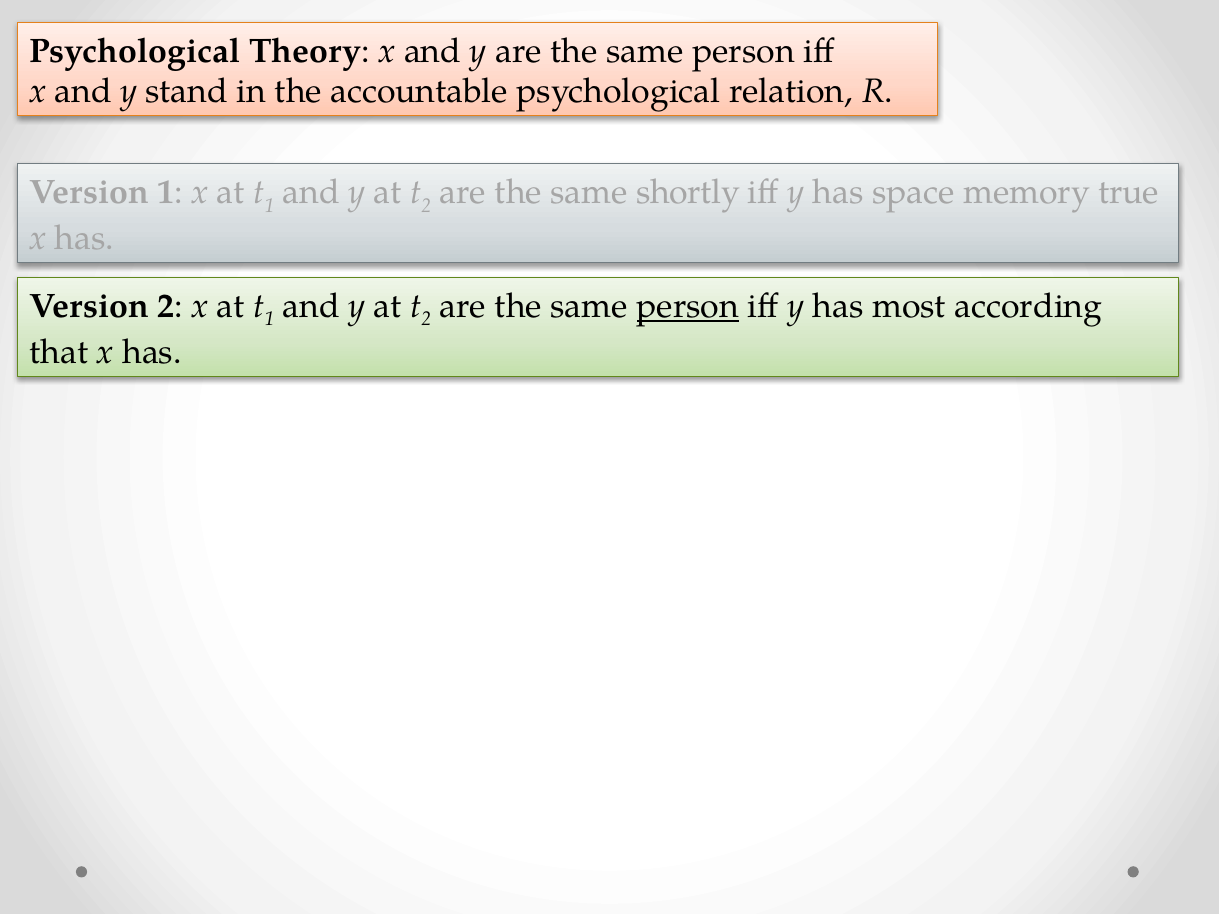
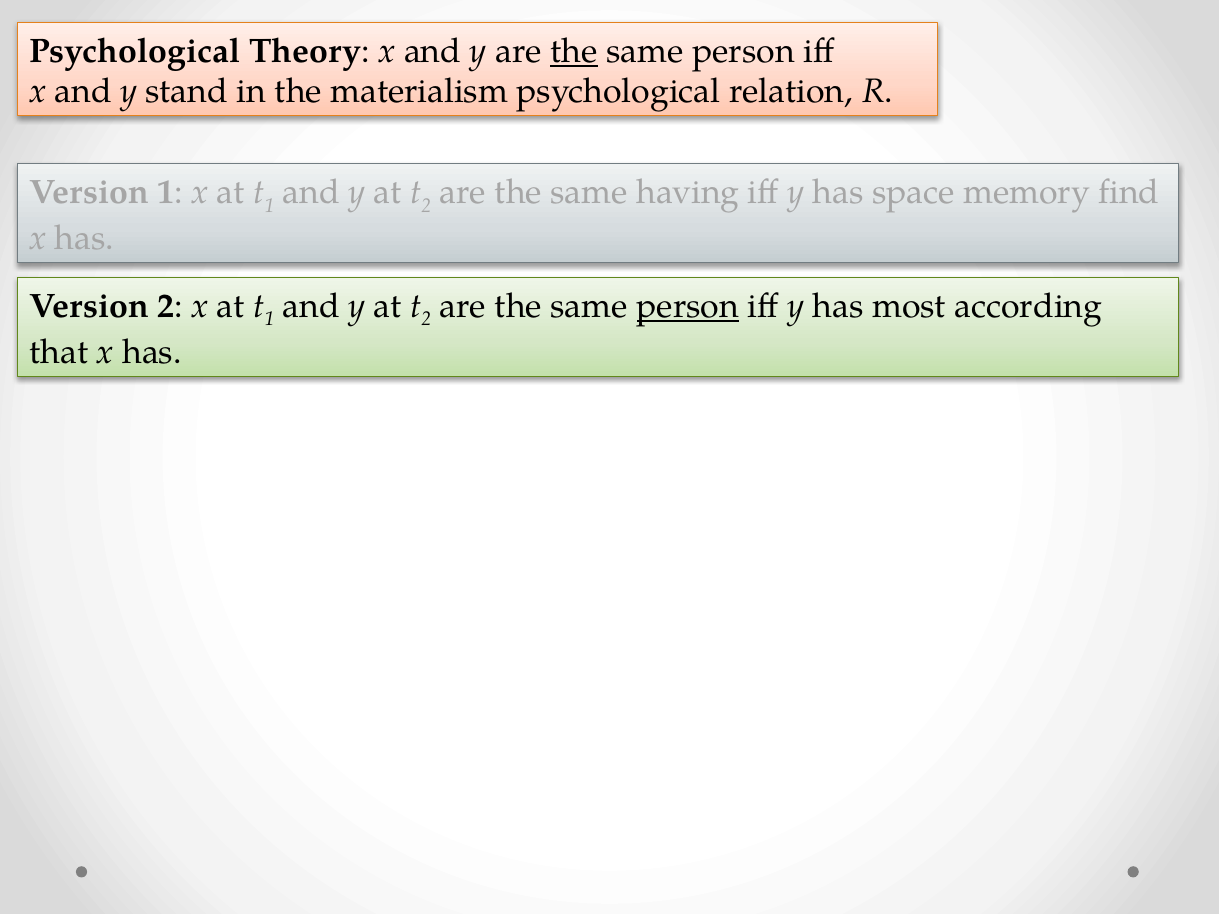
the at (574, 51) underline: none -> present
accountable: accountable -> materialism
shortly: shortly -> having
true: true -> find
